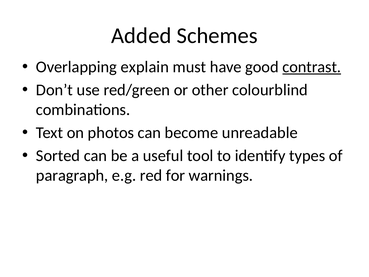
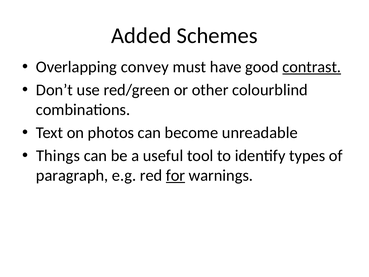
explain: explain -> convey
Sorted: Sorted -> Things
for underline: none -> present
